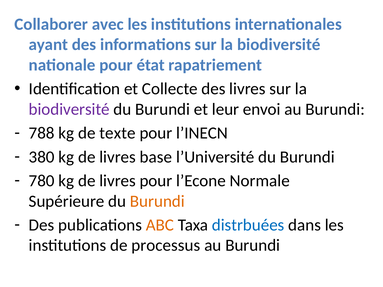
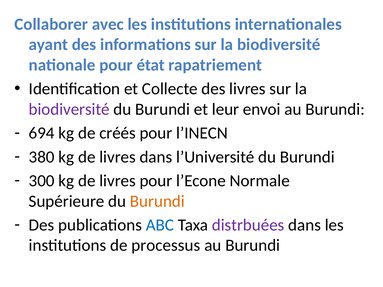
788: 788 -> 694
texte: texte -> créés
livres base: base -> dans
780: 780 -> 300
ABC colour: orange -> blue
distrbuées colour: blue -> purple
